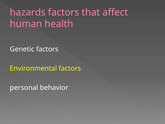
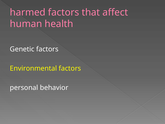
hazards: hazards -> harmed
